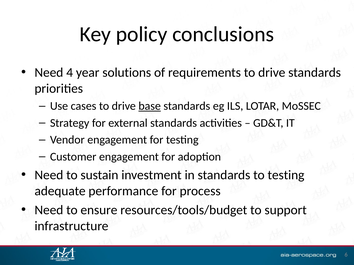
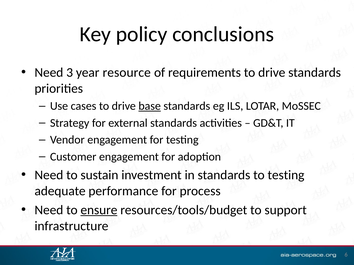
4: 4 -> 3
solutions: solutions -> resource
ensure underline: none -> present
